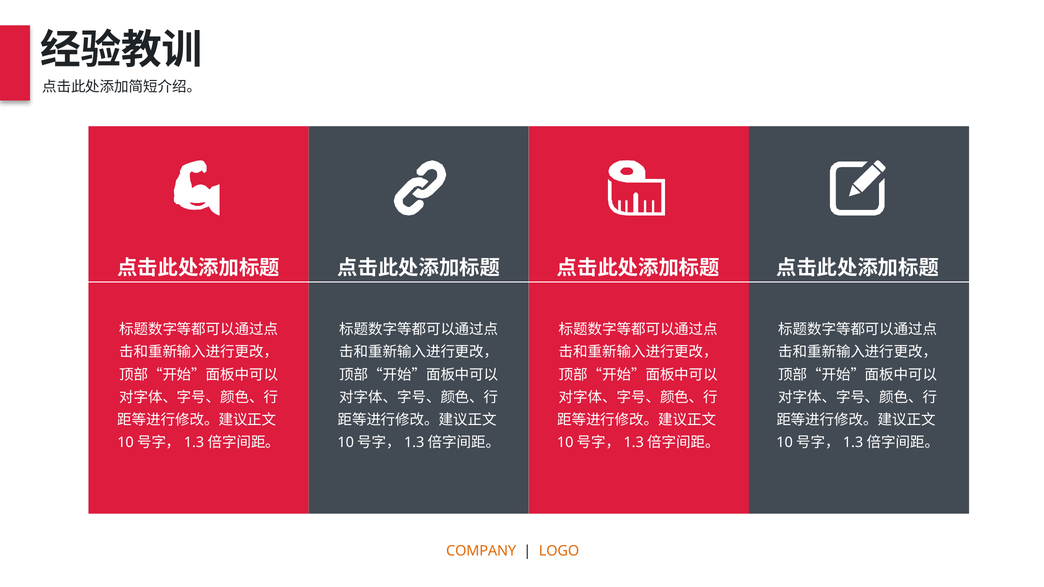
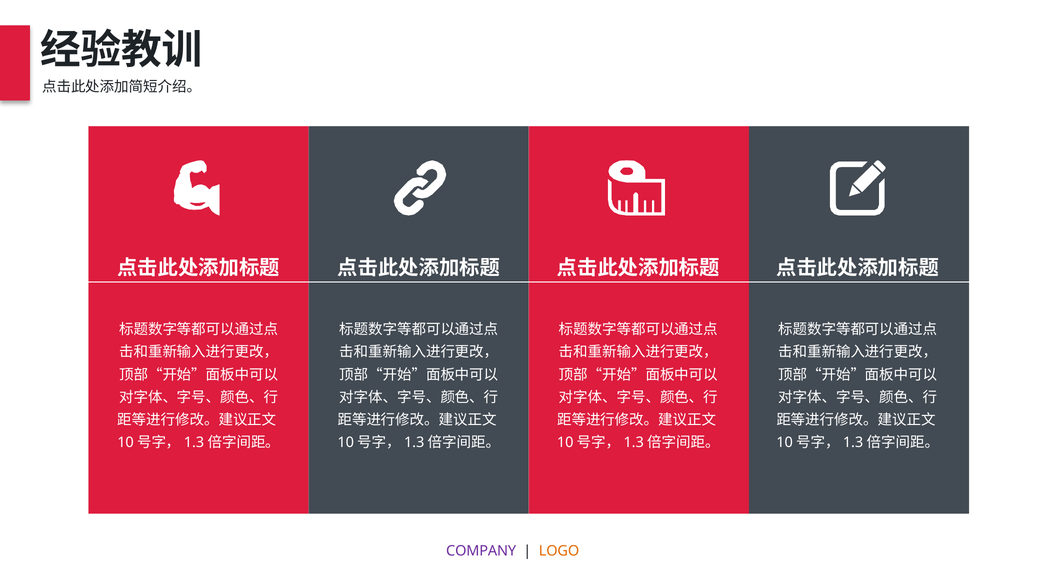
COMPANY colour: orange -> purple
